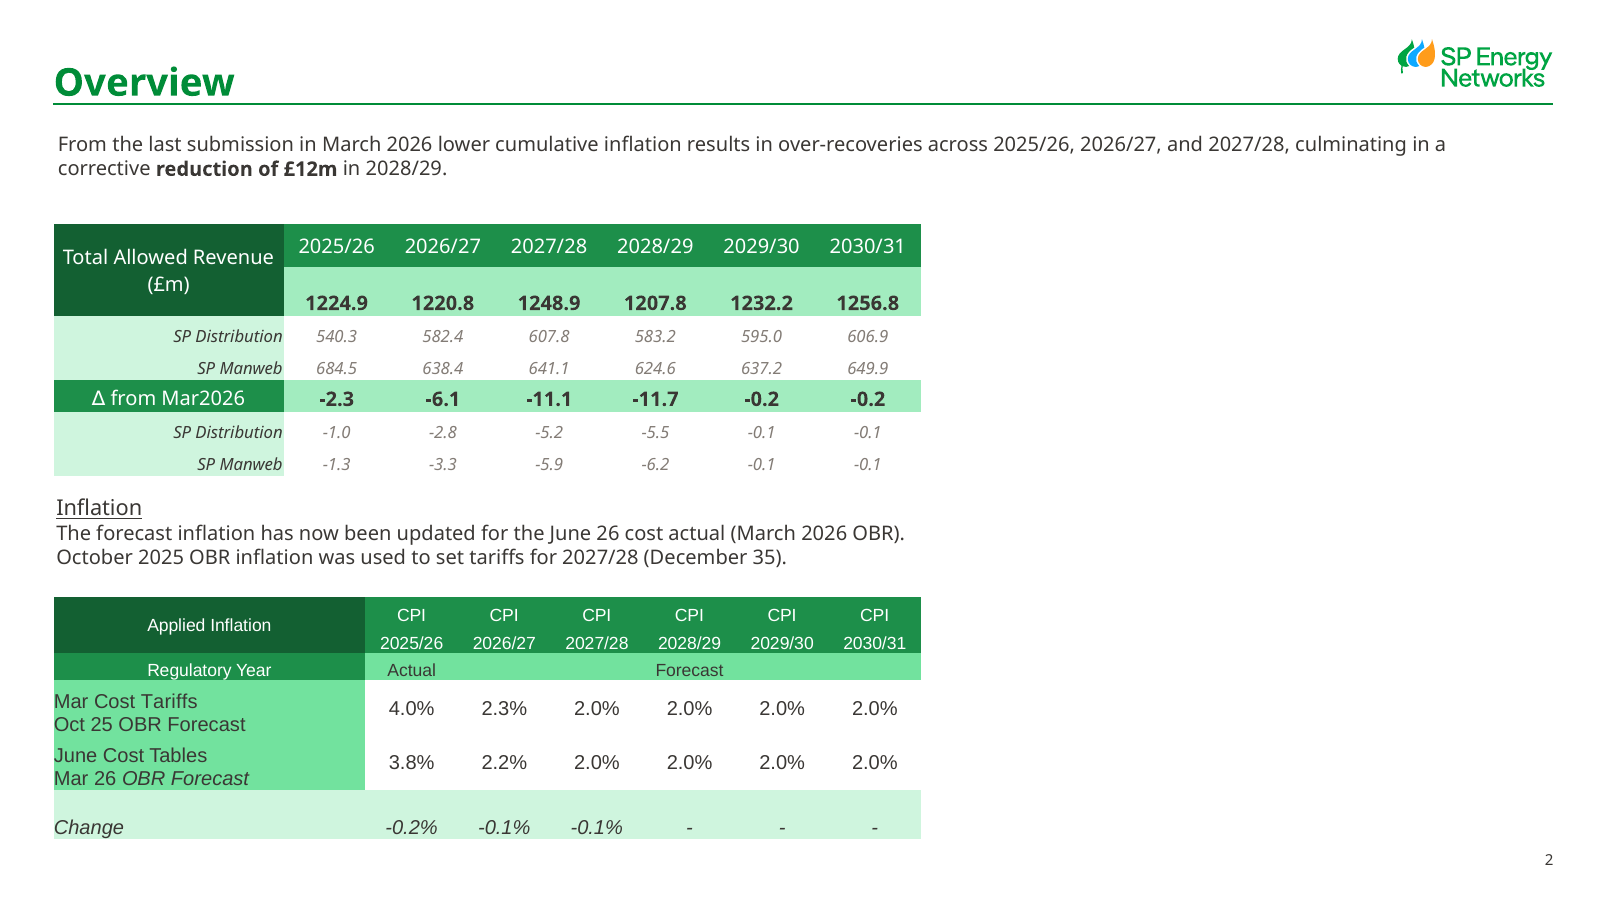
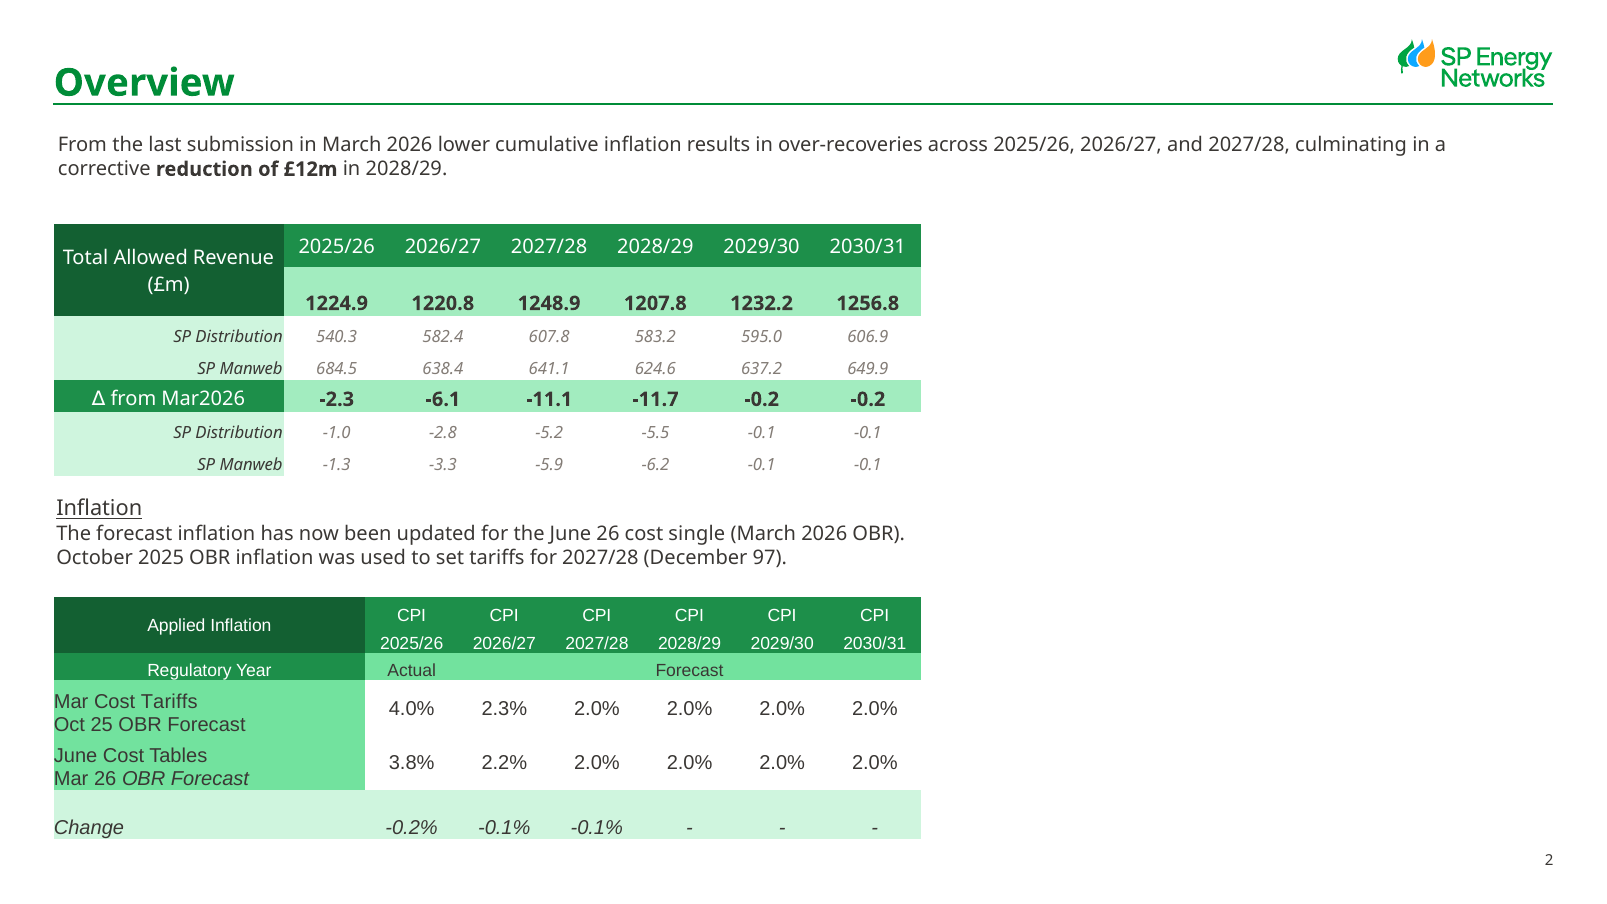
cost actual: actual -> single
35: 35 -> 97
